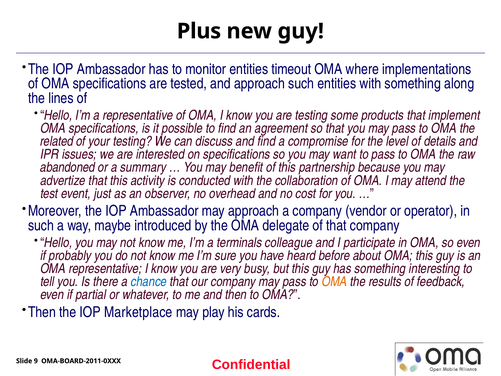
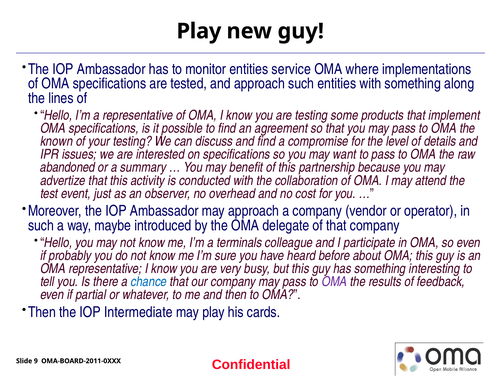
Plus at (199, 31): Plus -> Play
timeout: timeout -> service
related: related -> known
OMA at (334, 282) colour: orange -> purple
Marketplace: Marketplace -> Intermediate
